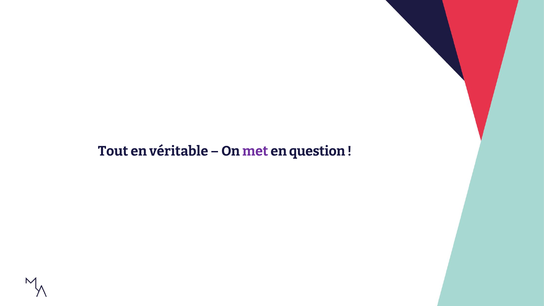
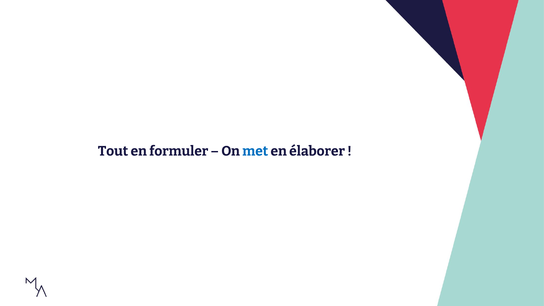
véritable: véritable -> formuler
met colour: purple -> blue
question: question -> élaborer
